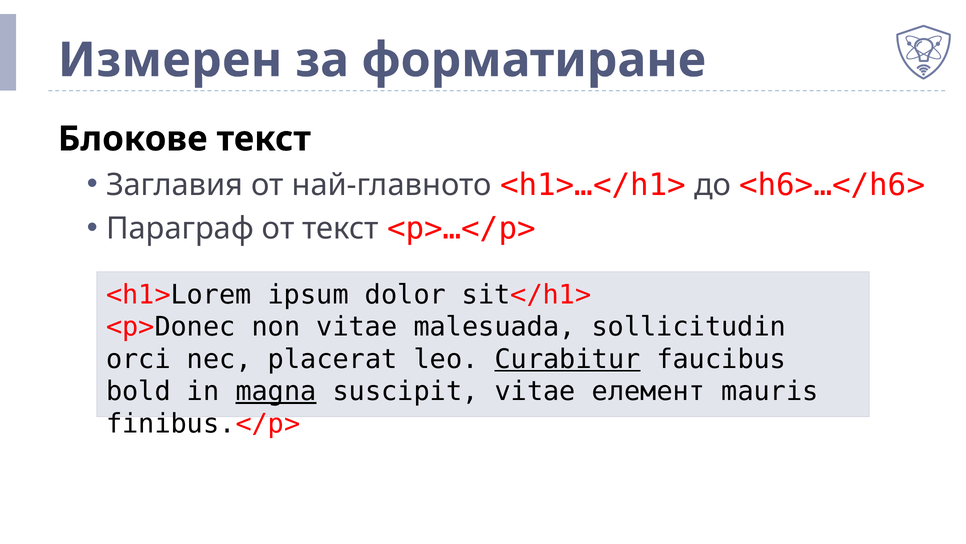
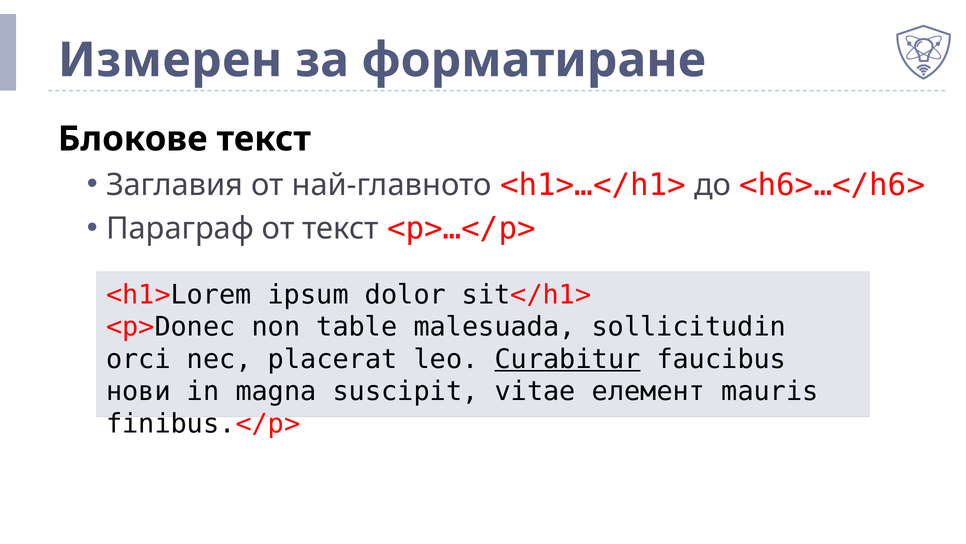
non vitae: vitae -> table
bold: bold -> нови
magna underline: present -> none
